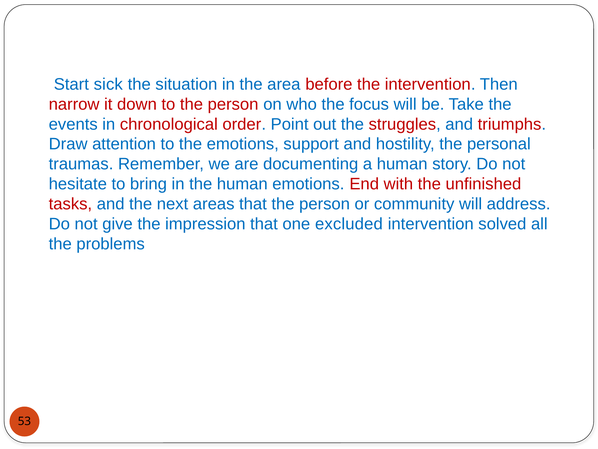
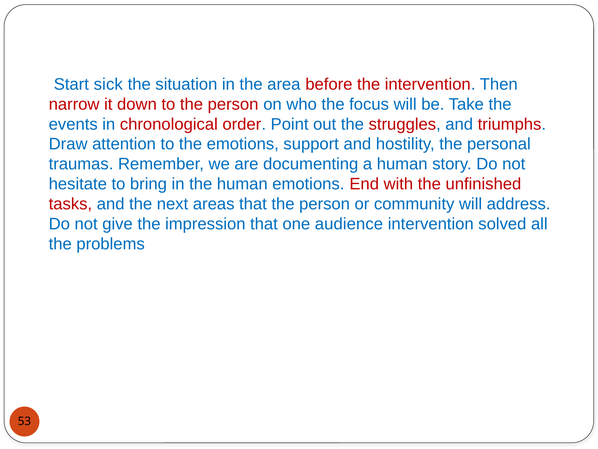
excluded: excluded -> audience
